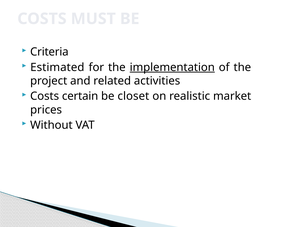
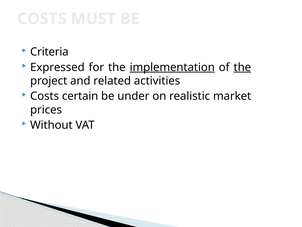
Estimated: Estimated -> Expressed
the at (242, 67) underline: none -> present
closet: closet -> under
